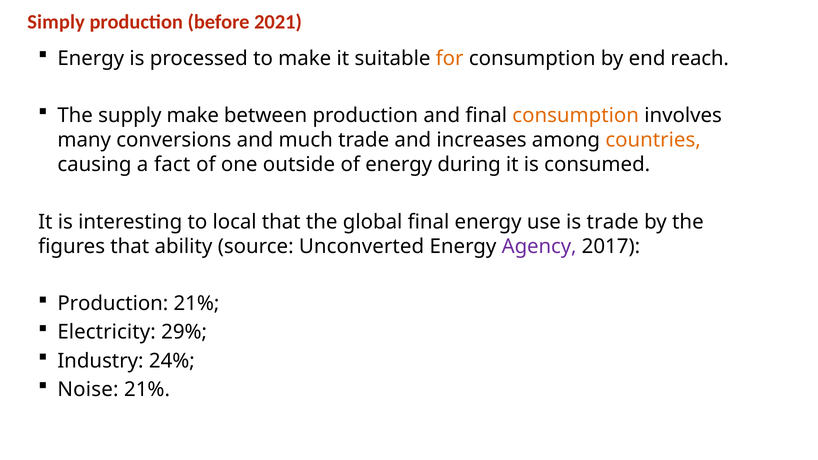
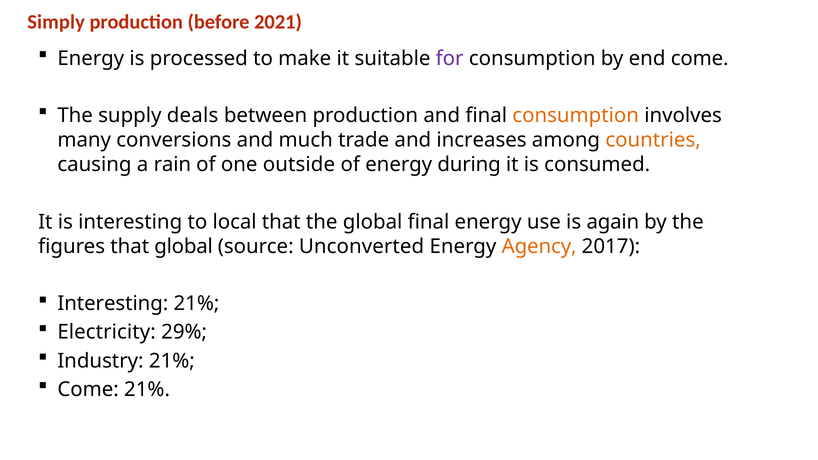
for colour: orange -> purple
end reach: reach -> come
supply make: make -> deals
fact: fact -> rain
is trade: trade -> again
that ability: ability -> global
Agency colour: purple -> orange
Production at (113, 304): Production -> Interesting
Industry 24%: 24% -> 21%
Noise at (88, 390): Noise -> Come
